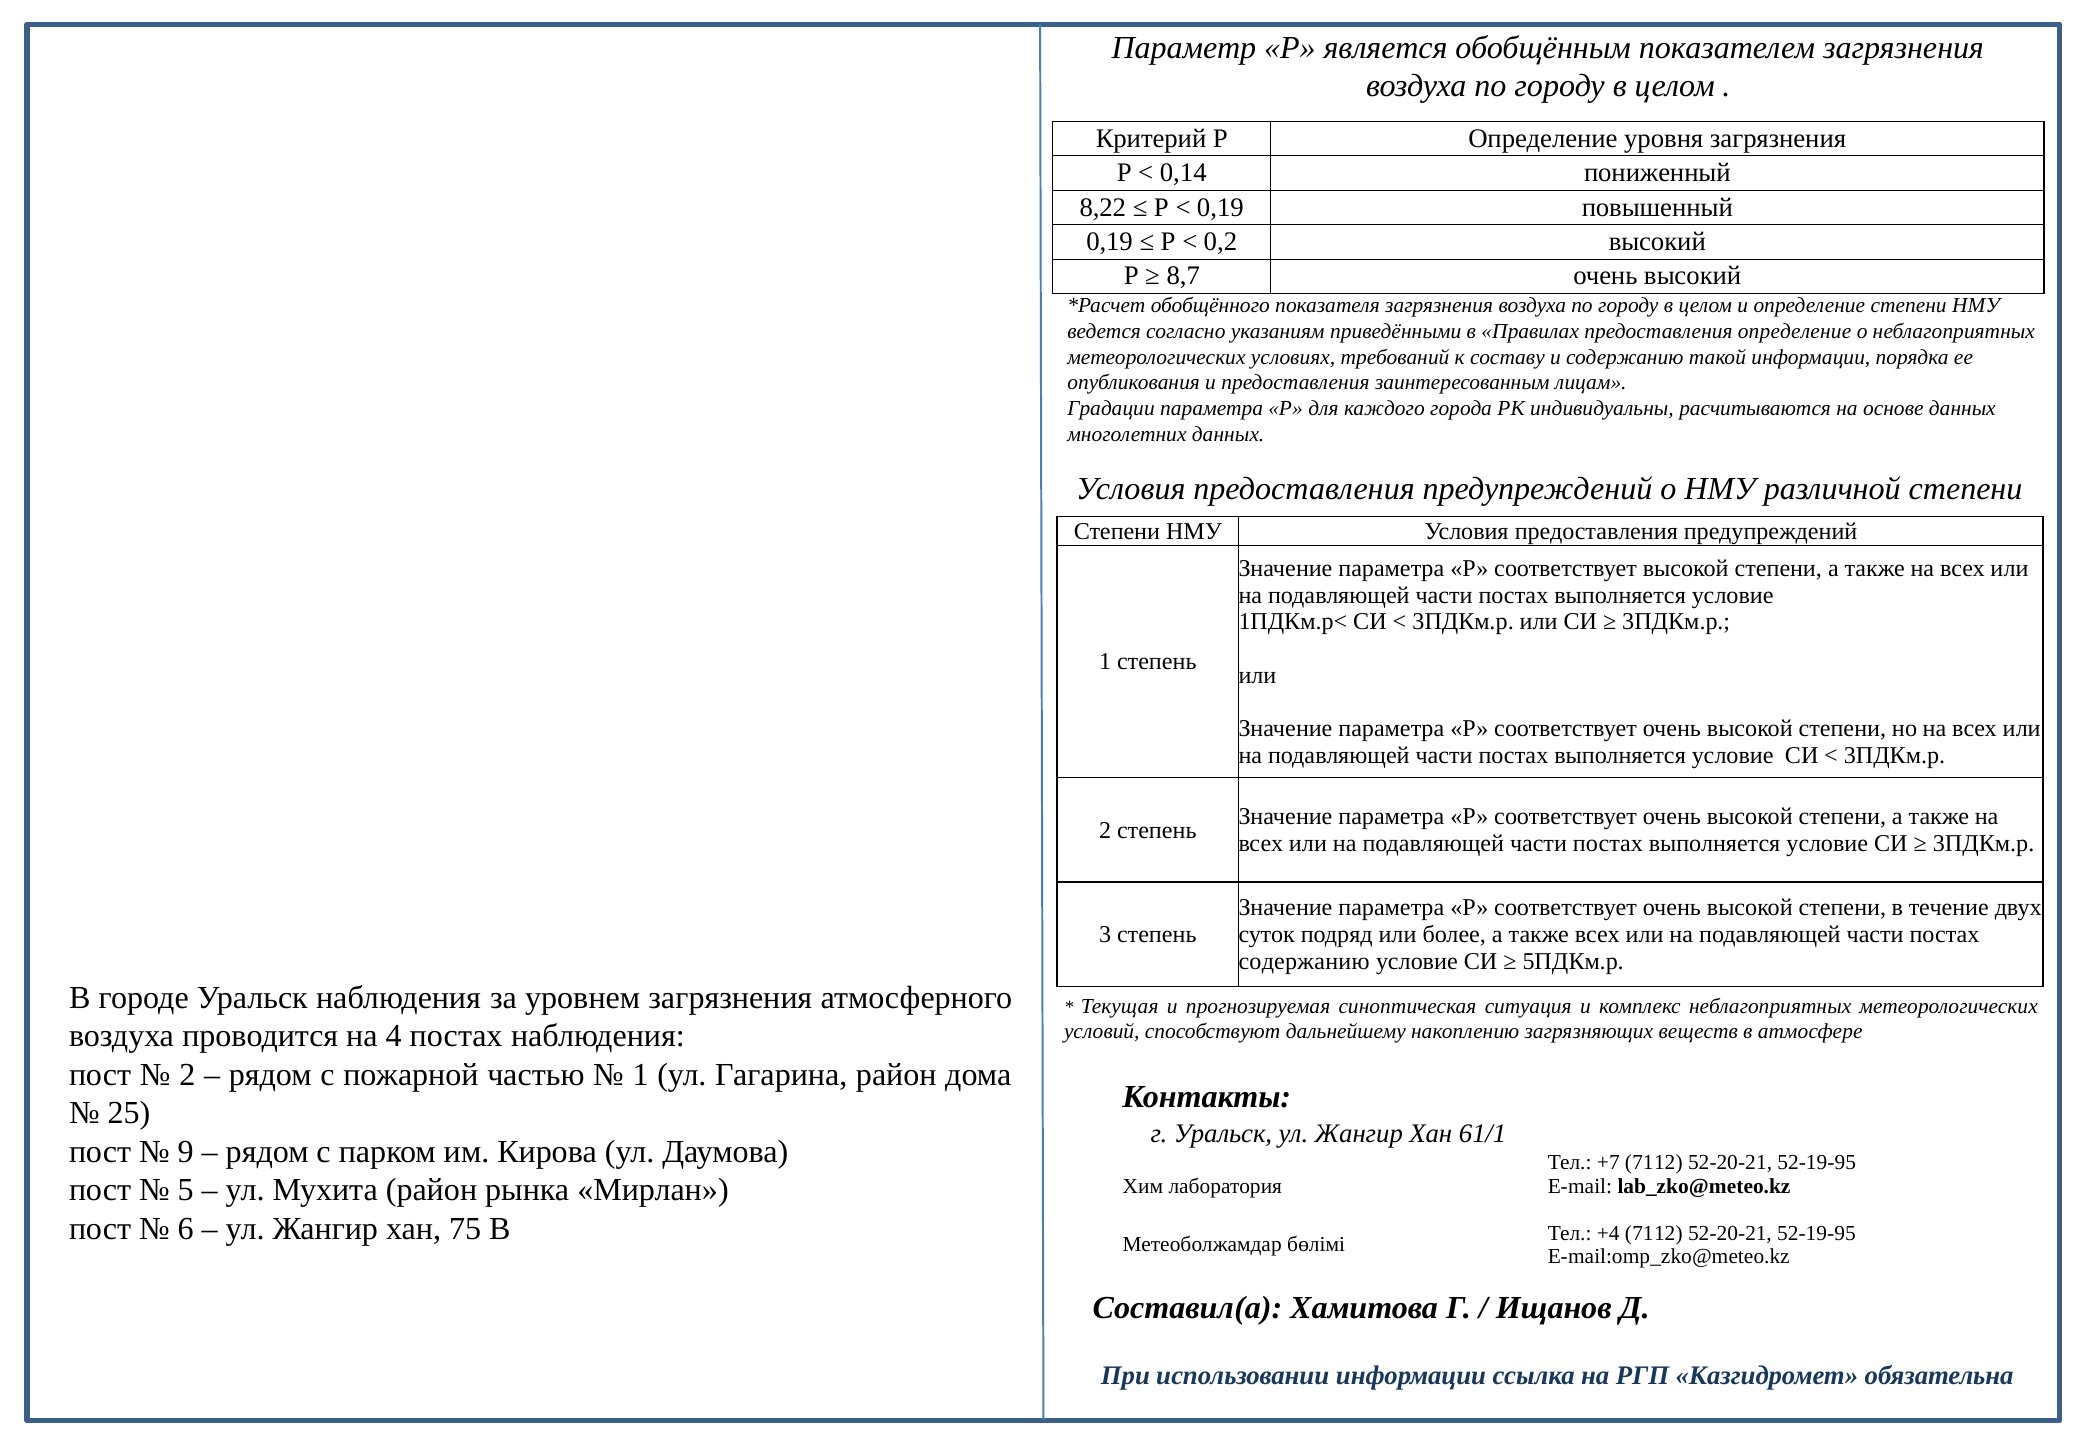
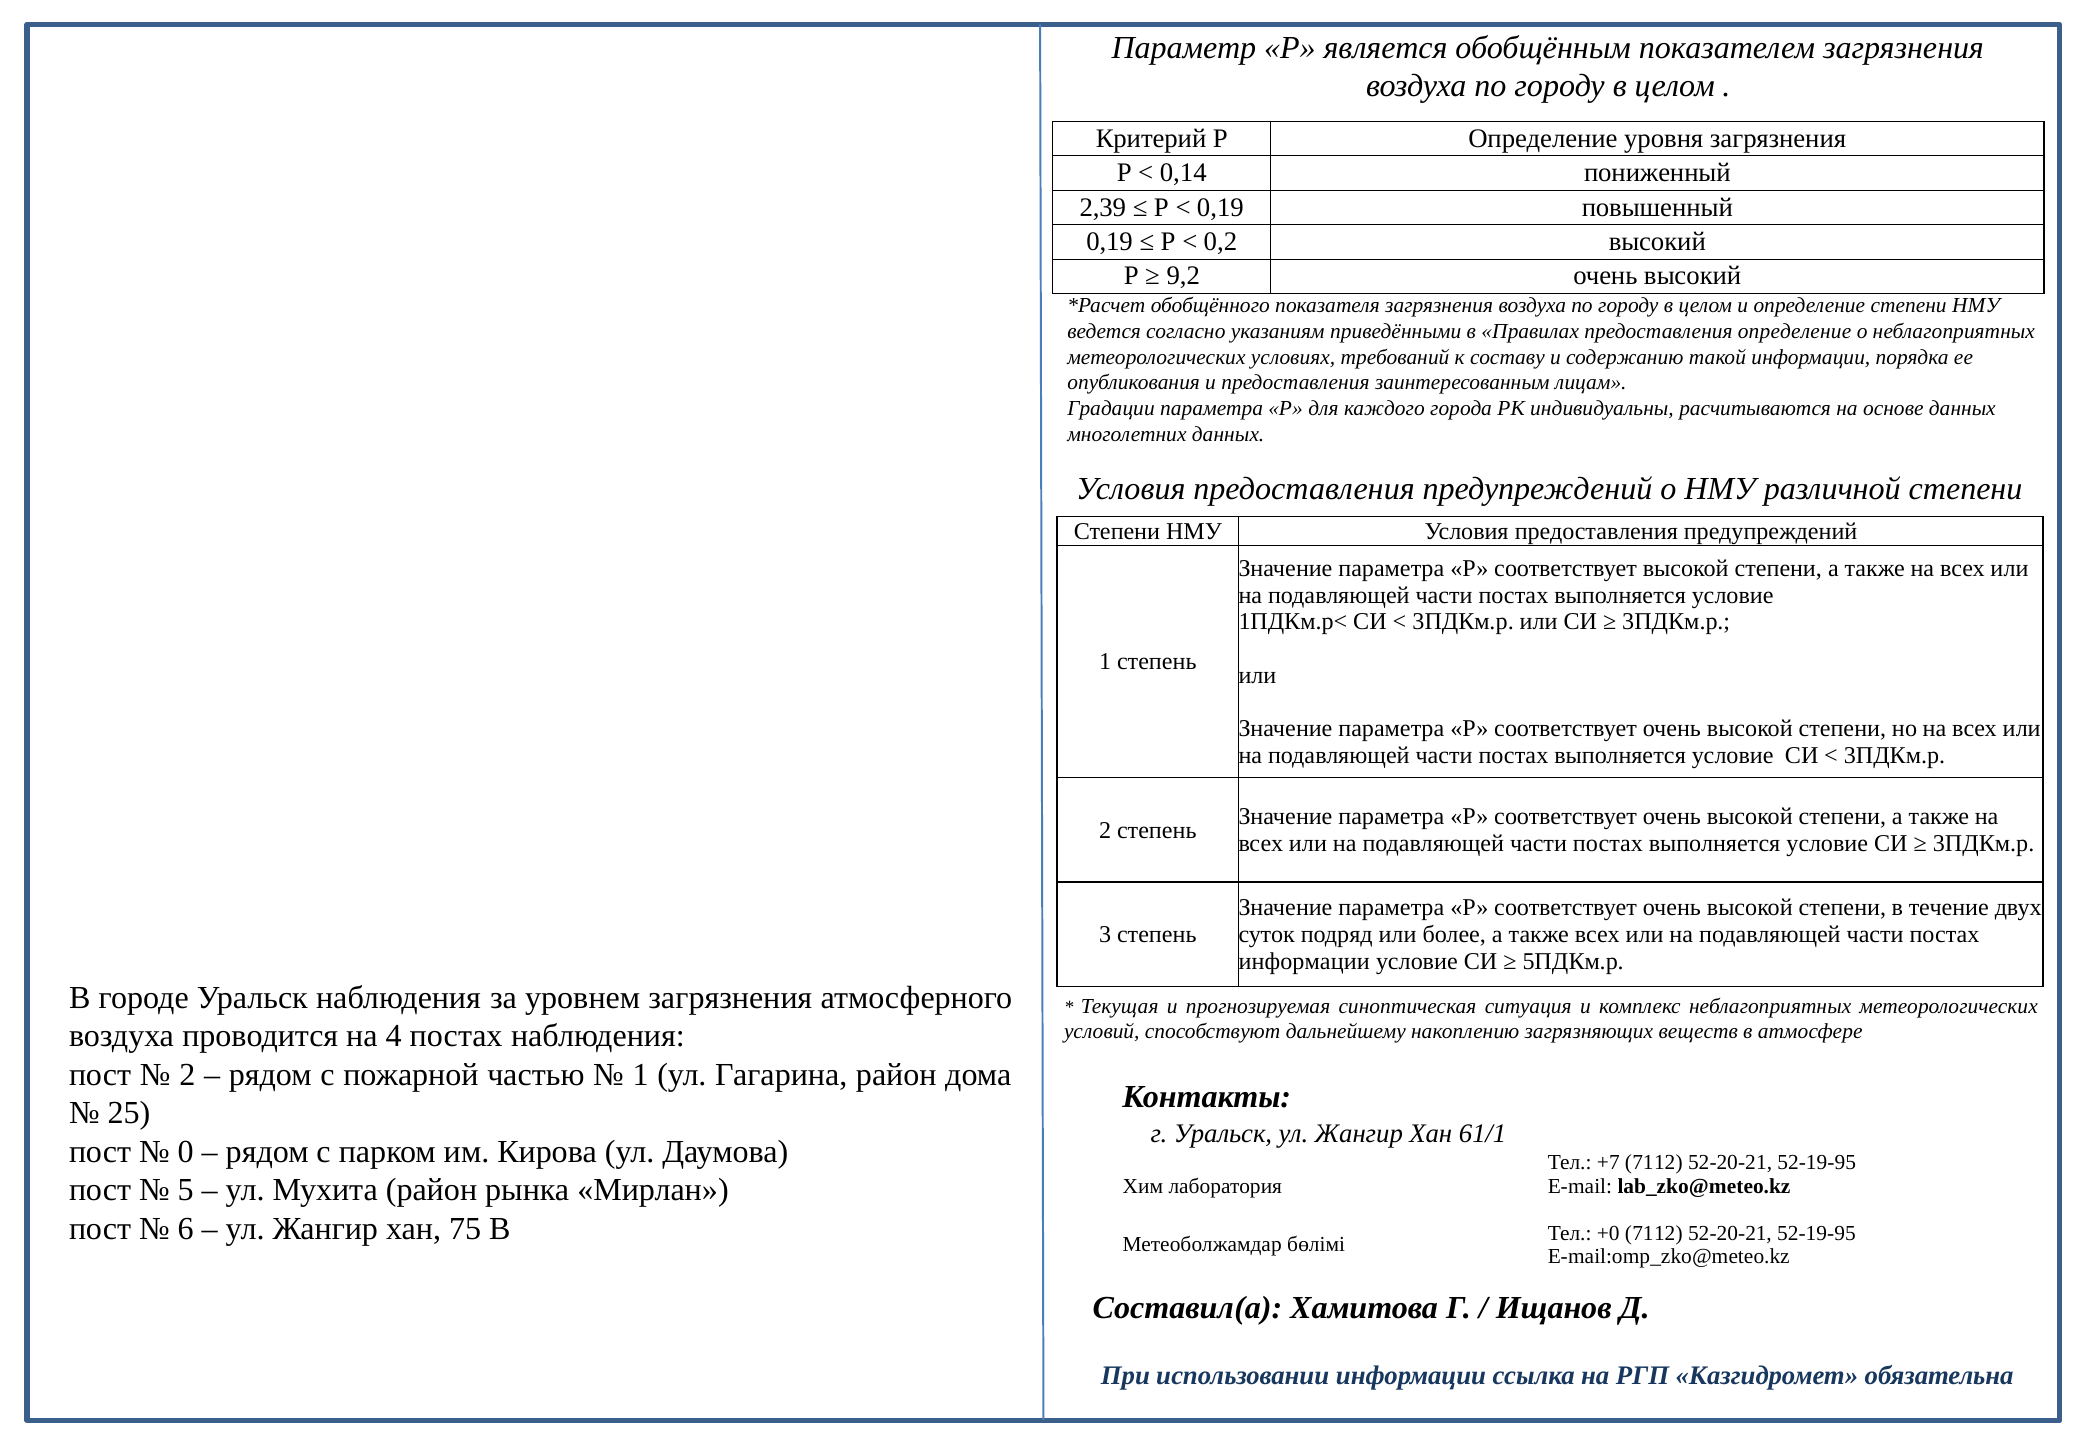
8,22: 8,22 -> 2,39
8,7: 8,7 -> 9,2
содержанию at (1304, 961): содержанию -> информации
9: 9 -> 0
+4: +4 -> +0
